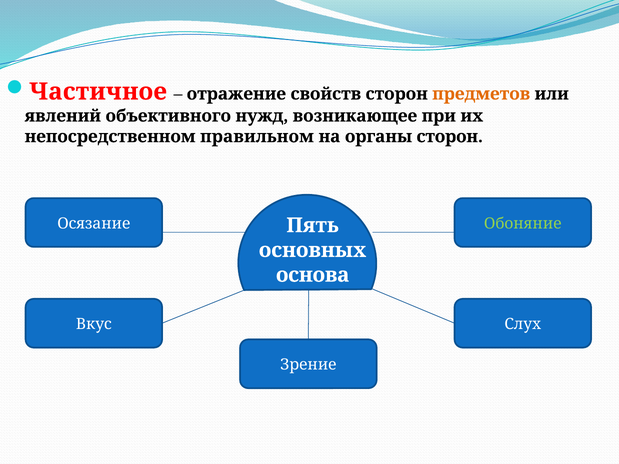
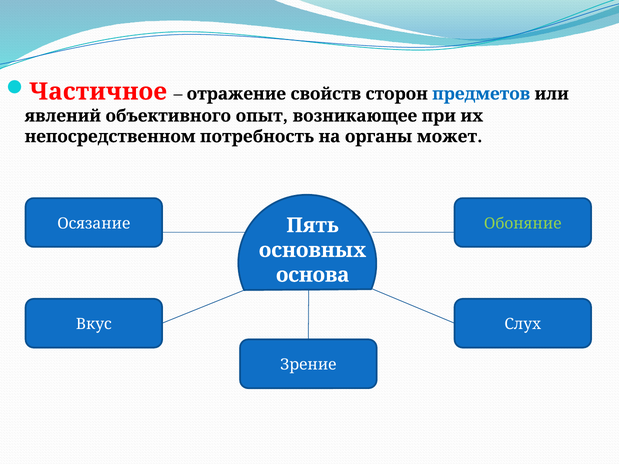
предметов colour: orange -> blue
нужд: нужд -> опыт
правильном: правильном -> потребность
органы сторон: сторон -> может
